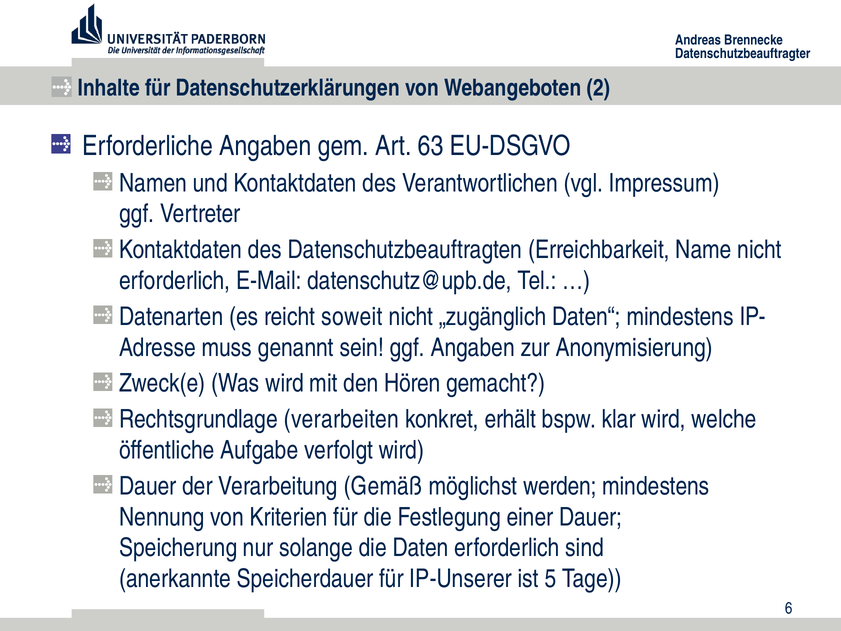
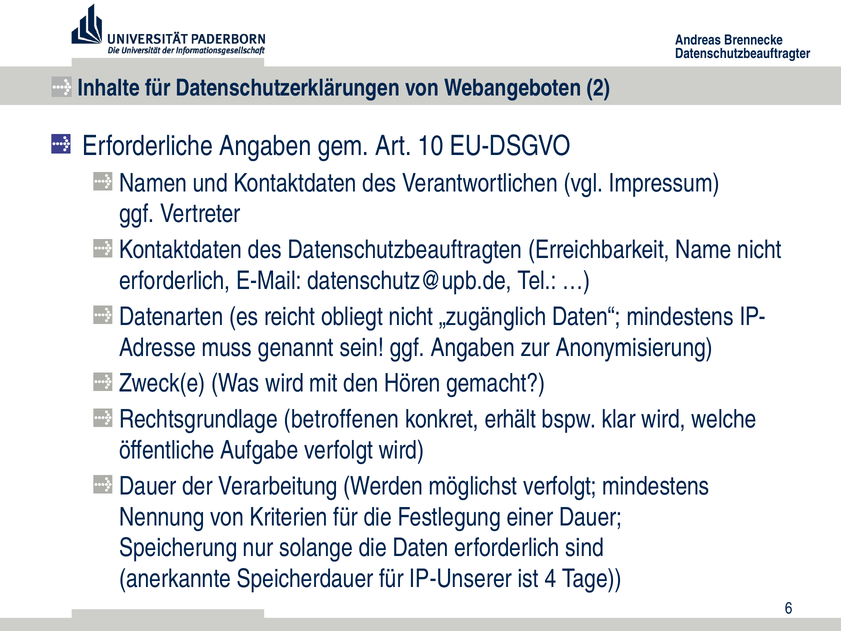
63: 63 -> 10
soweit: soweit -> obliegt
verarbeiten: verarbeiten -> betroffenen
Gemäß: Gemäß -> Werden
möglichst werden: werden -> verfolgt
5: 5 -> 4
